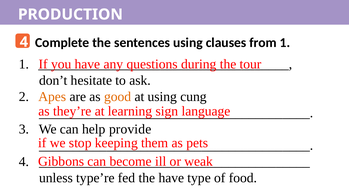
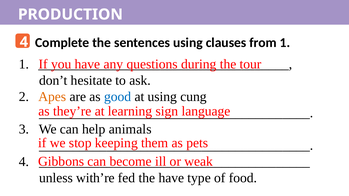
good colour: orange -> blue
provide: provide -> animals
type’re: type’re -> with’re
